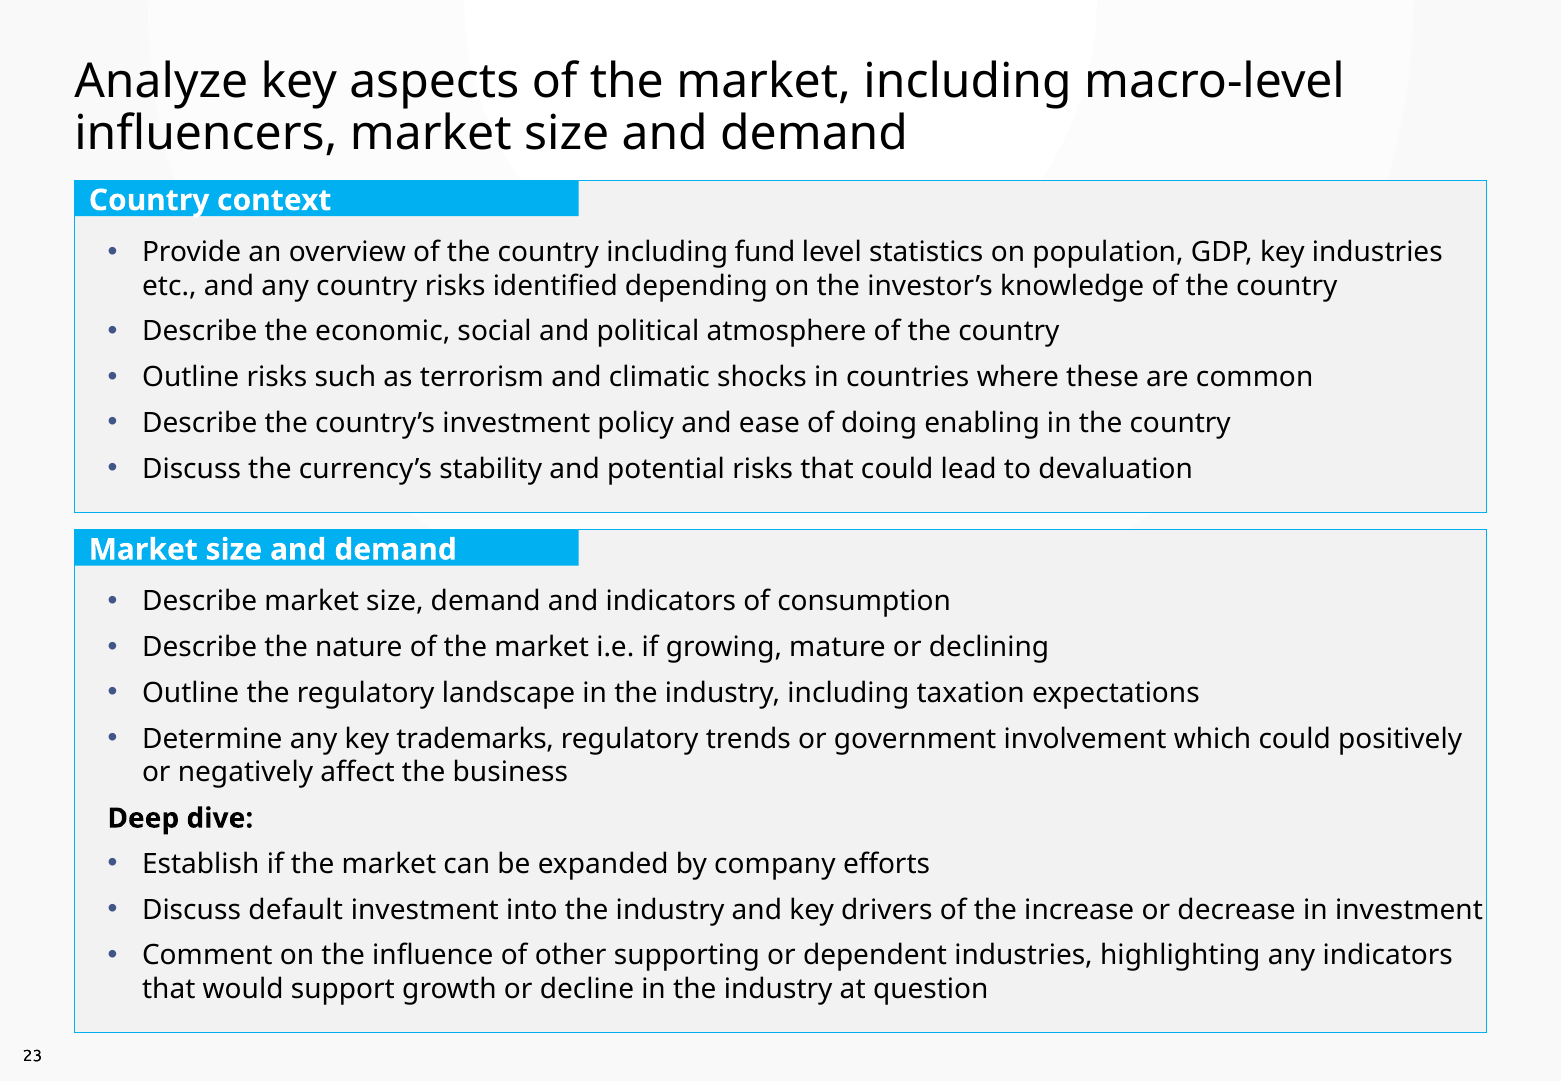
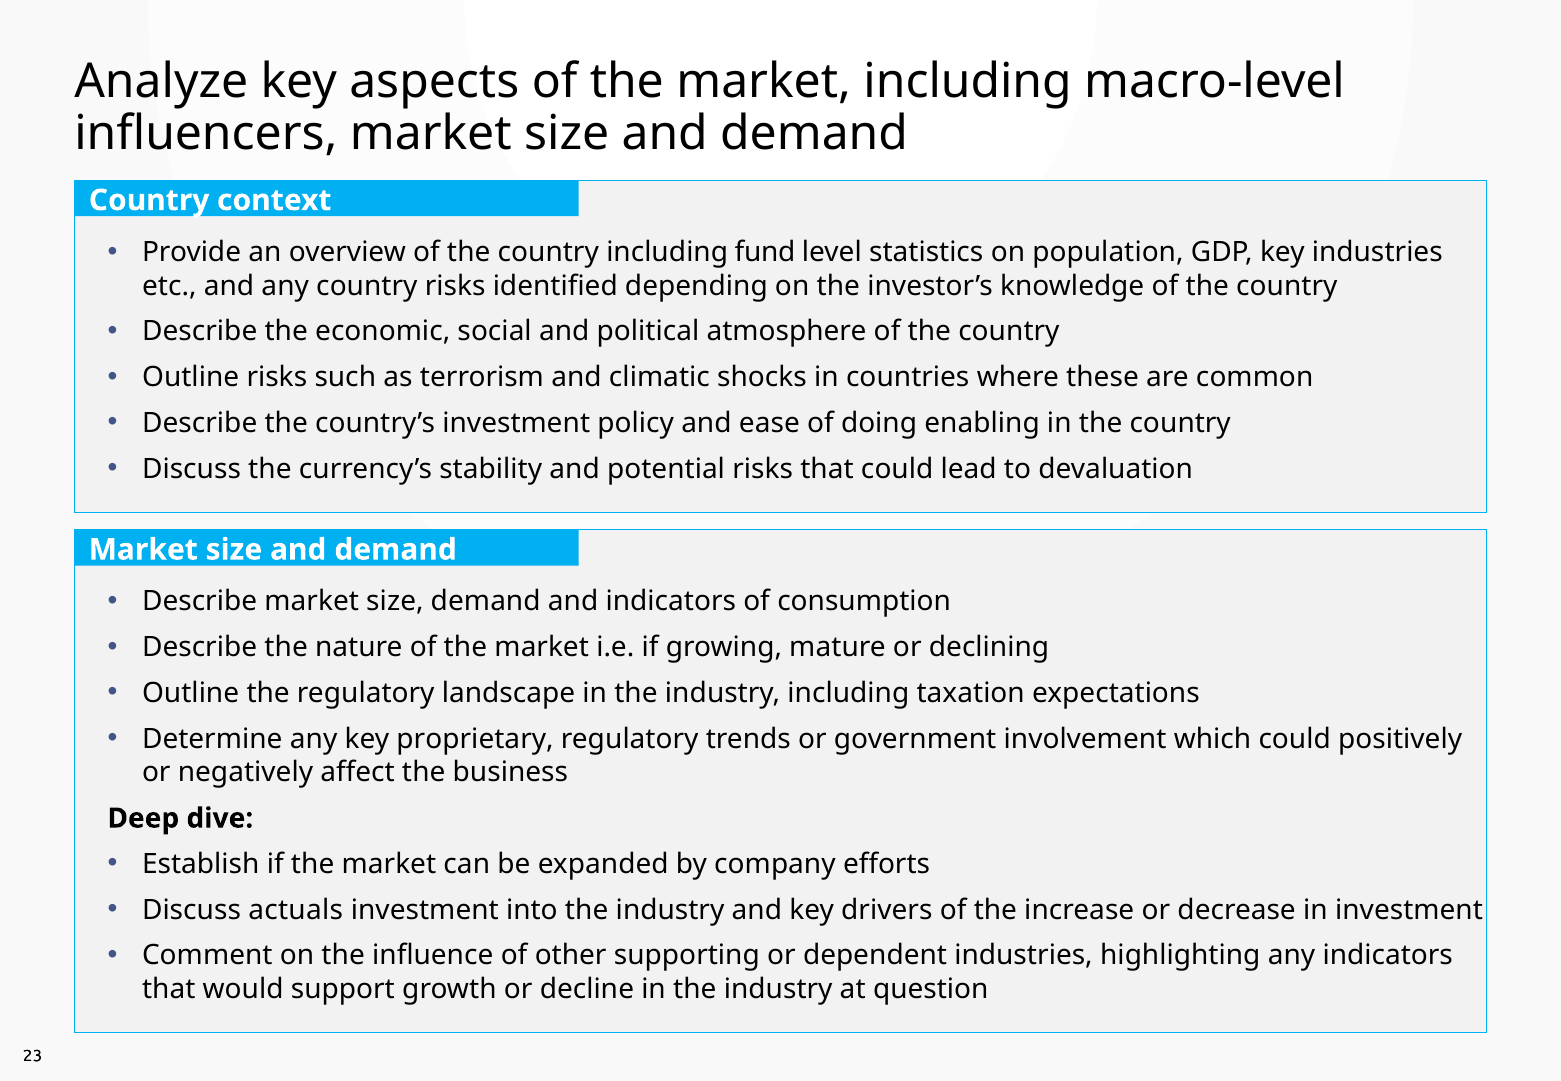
trademarks: trademarks -> proprietary
default: default -> actuals
